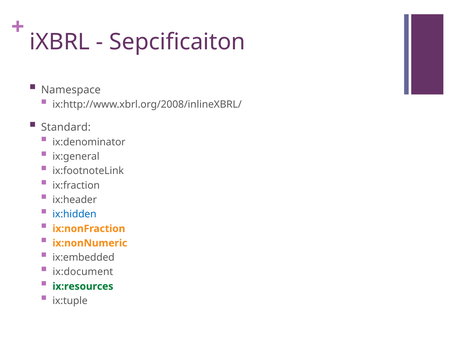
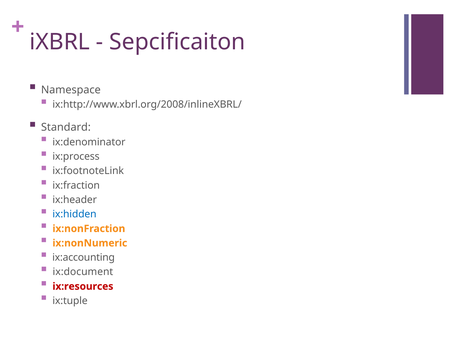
ix:general: ix:general -> ix:process
ix:embedded: ix:embedded -> ix:accounting
ix:resources colour: green -> red
